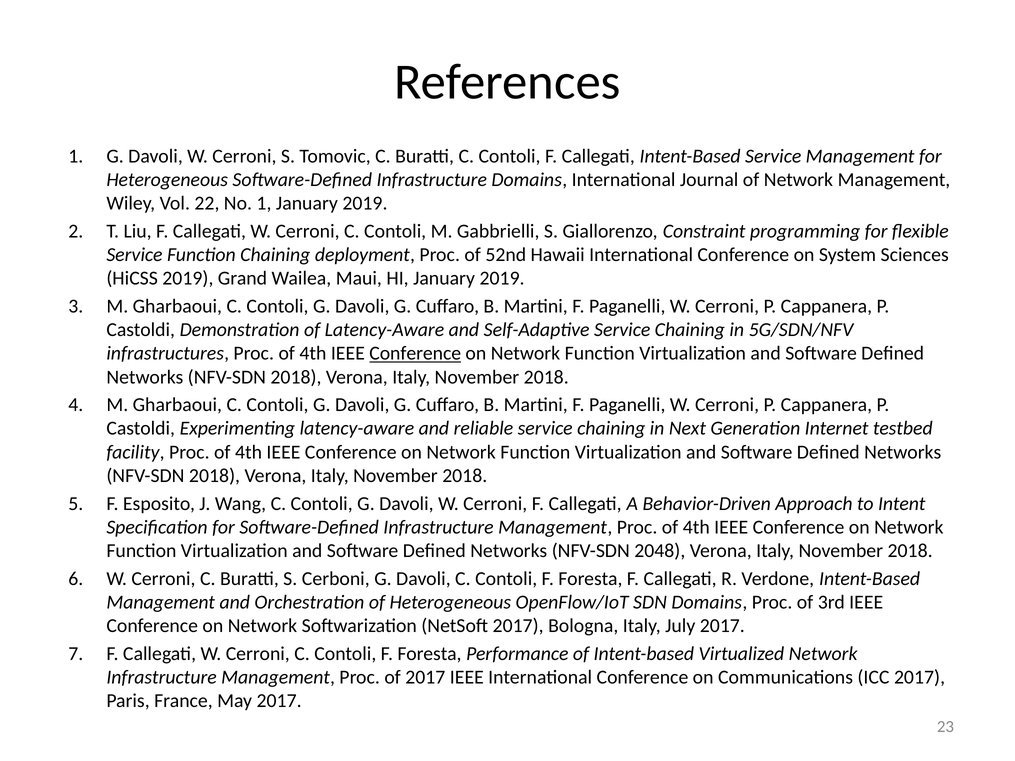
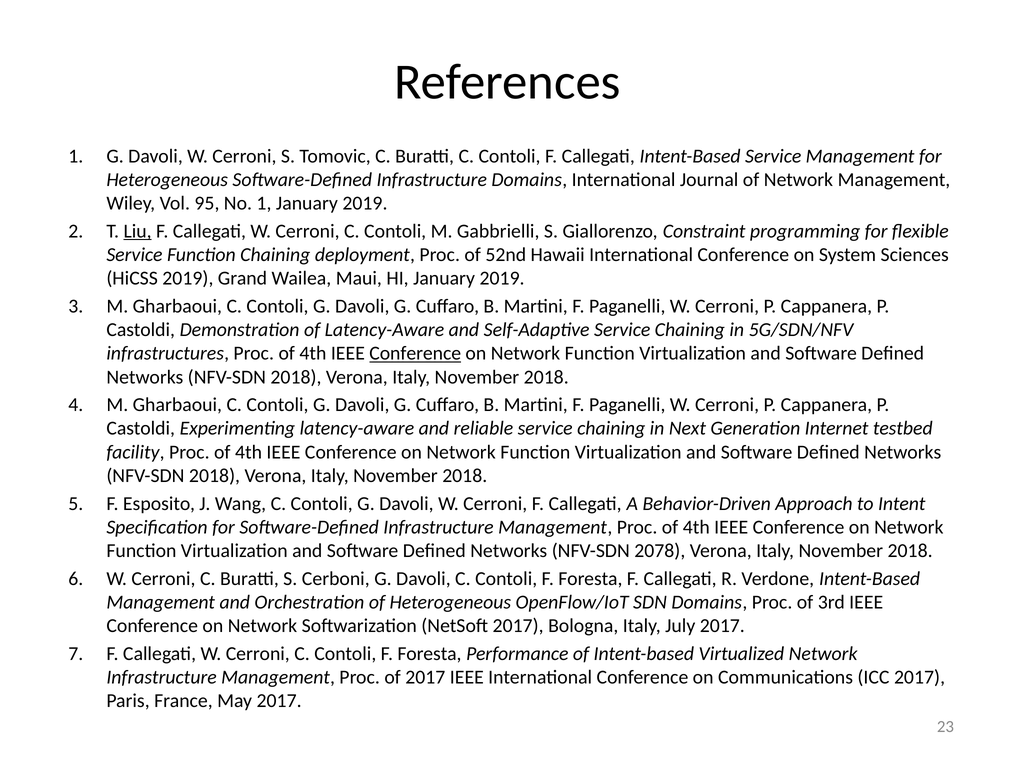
22: 22 -> 95
Liu underline: none -> present
2048: 2048 -> 2078
